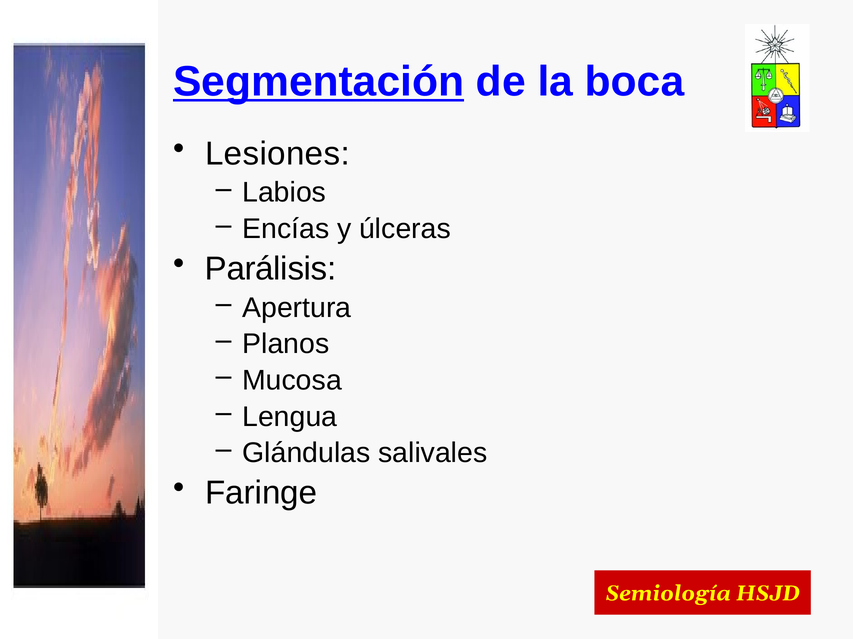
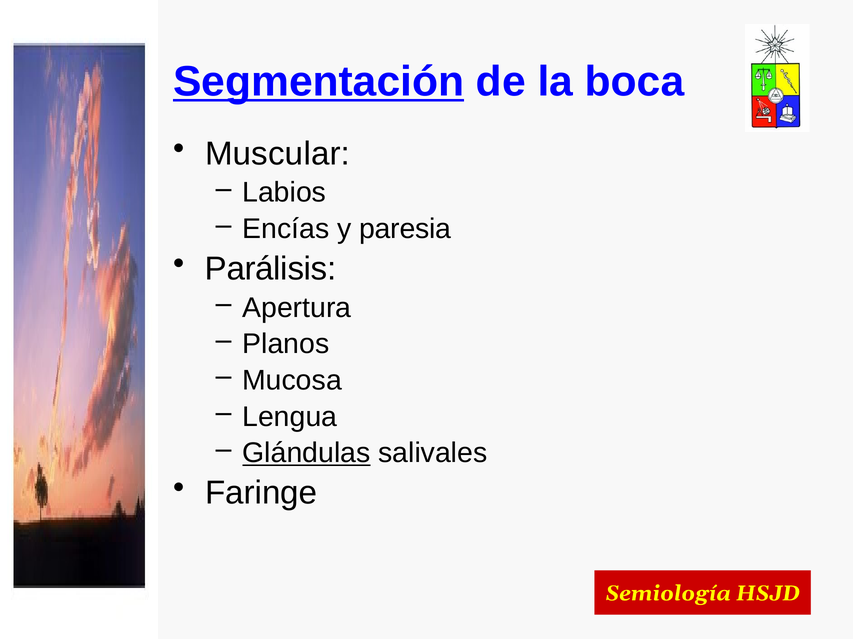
Lesiones: Lesiones -> Muscular
úlceras: úlceras -> paresia
Glándulas underline: none -> present
